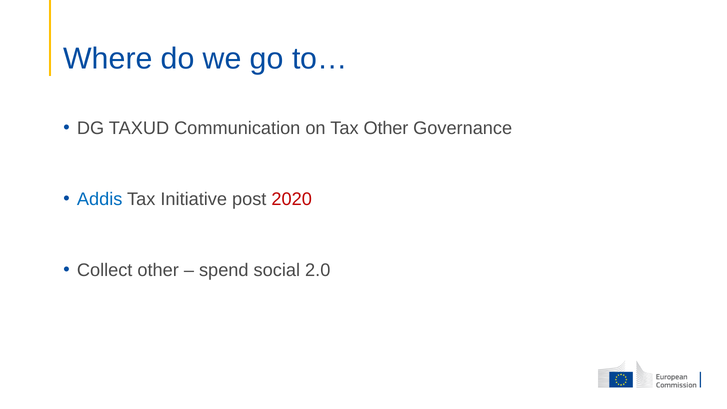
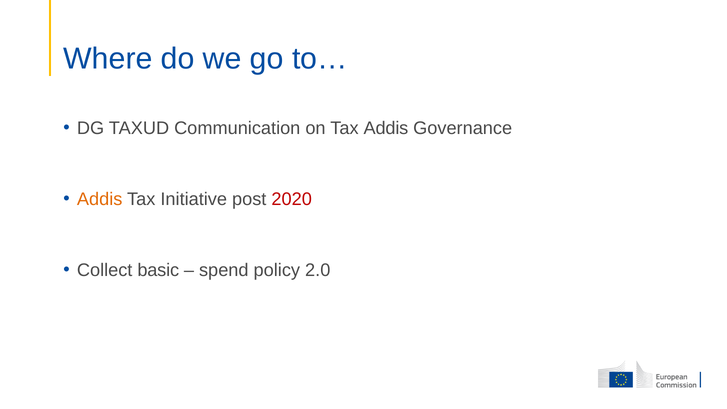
Tax Other: Other -> Addis
Addis at (100, 199) colour: blue -> orange
Collect other: other -> basic
social: social -> policy
